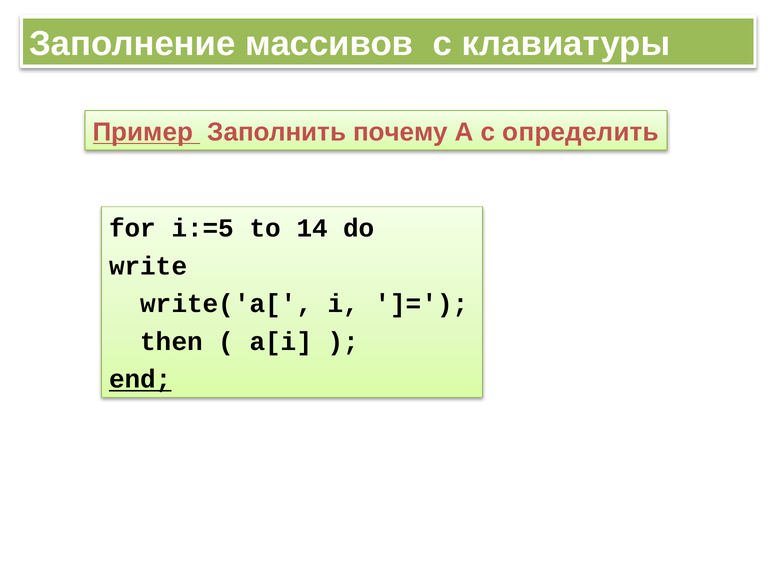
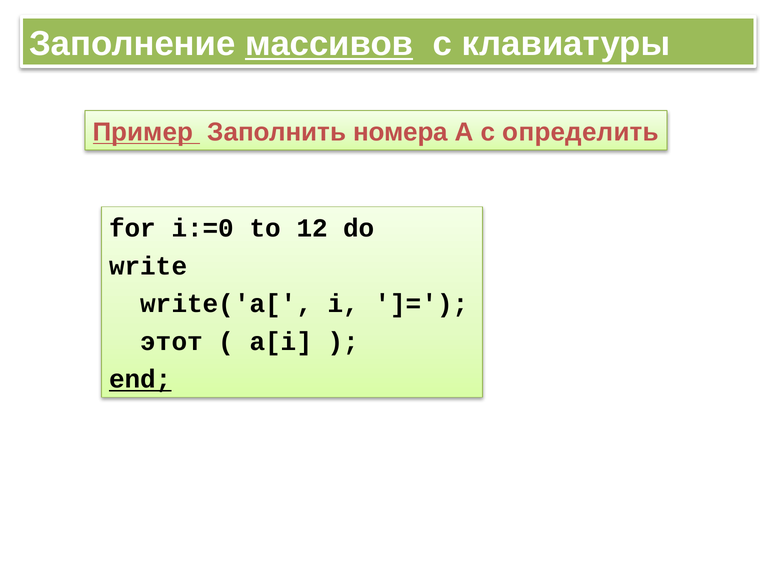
массивов underline: none -> present
почему: почему -> номера
i:=5: i:=5 -> i:=0
14: 14 -> 12
then: then -> этот
